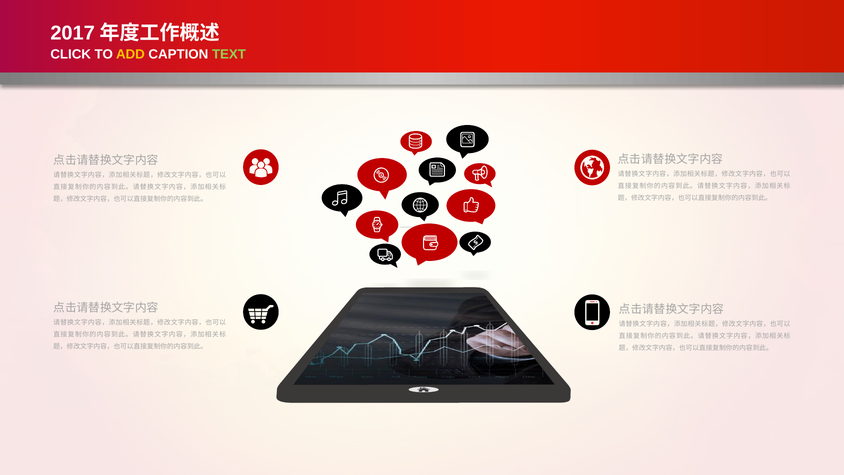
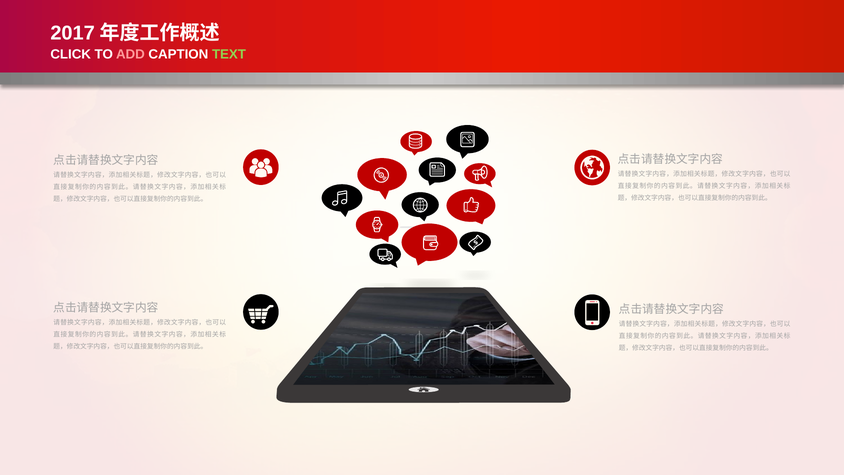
ADD colour: yellow -> pink
